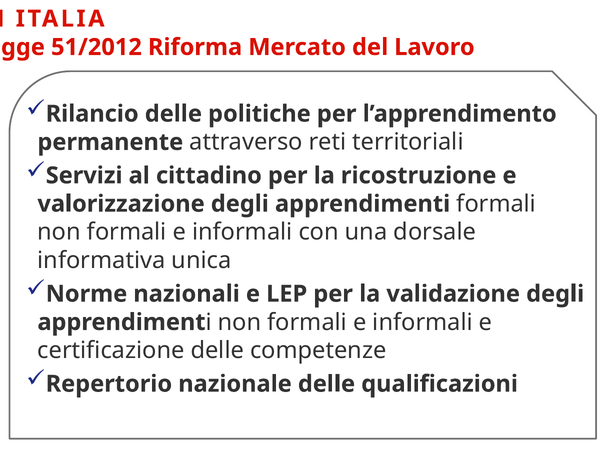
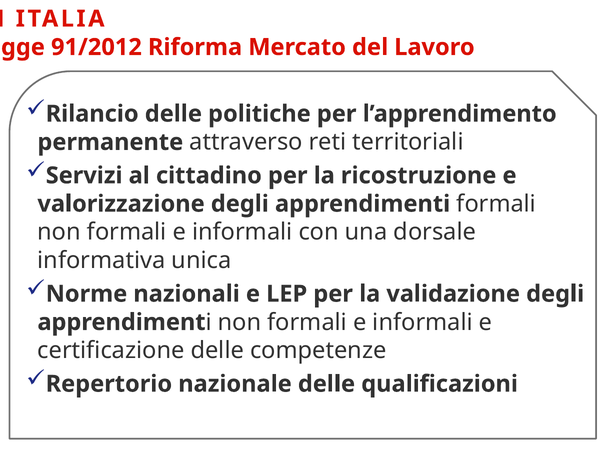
51/2012: 51/2012 -> 91/2012
